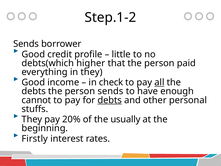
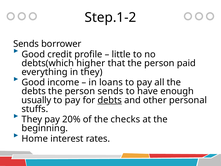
check: check -> loans
all underline: present -> none
cannot: cannot -> usually
usually: usually -> checks
Firstly: Firstly -> Home
